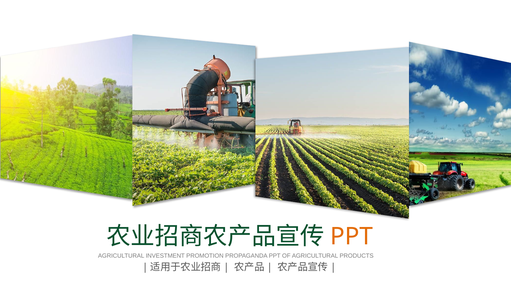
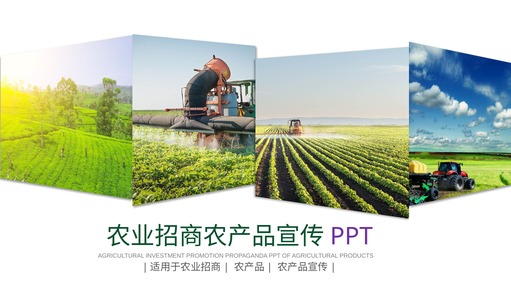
PPT at (352, 236) colour: orange -> purple
